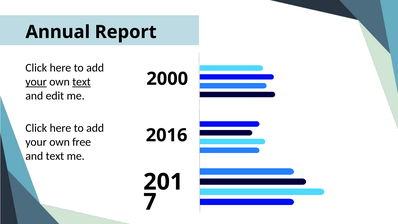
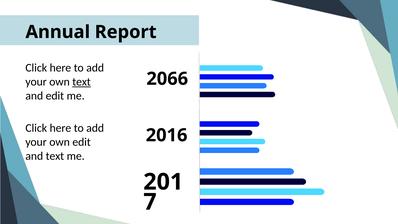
2000: 2000 -> 2066
your at (36, 82) underline: present -> none
own free: free -> edit
